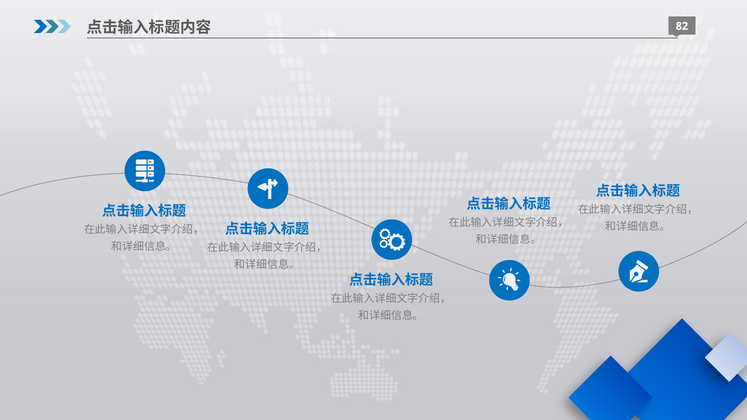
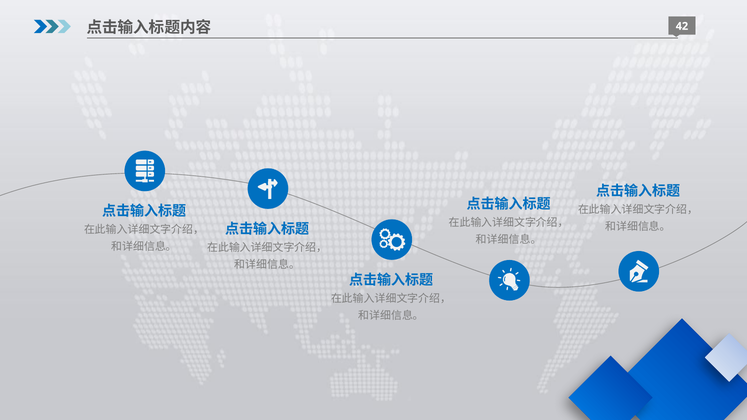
82: 82 -> 42
